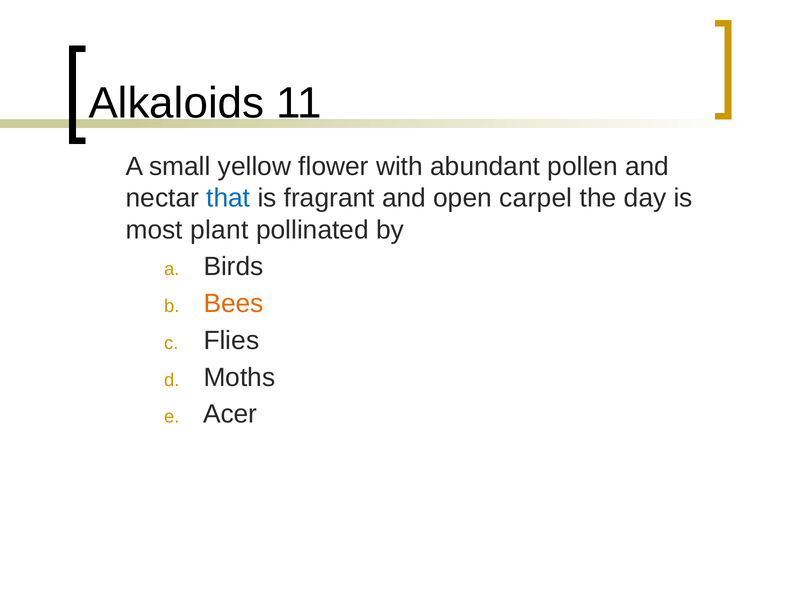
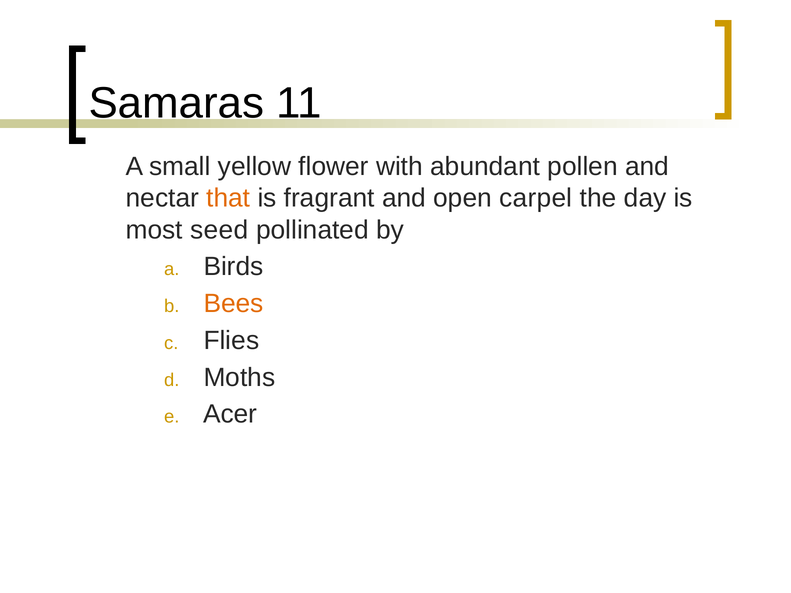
Alkaloids: Alkaloids -> Samaras
that colour: blue -> orange
plant: plant -> seed
